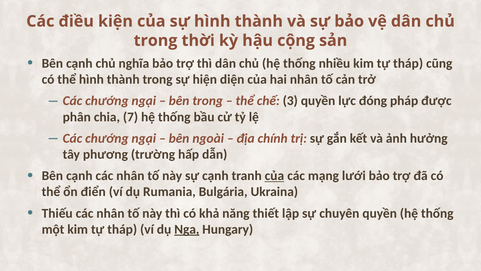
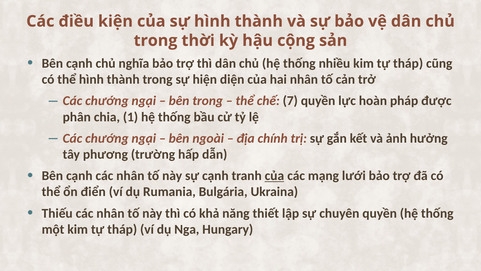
3: 3 -> 7
đóng: đóng -> hoàn
7: 7 -> 1
Nga underline: present -> none
